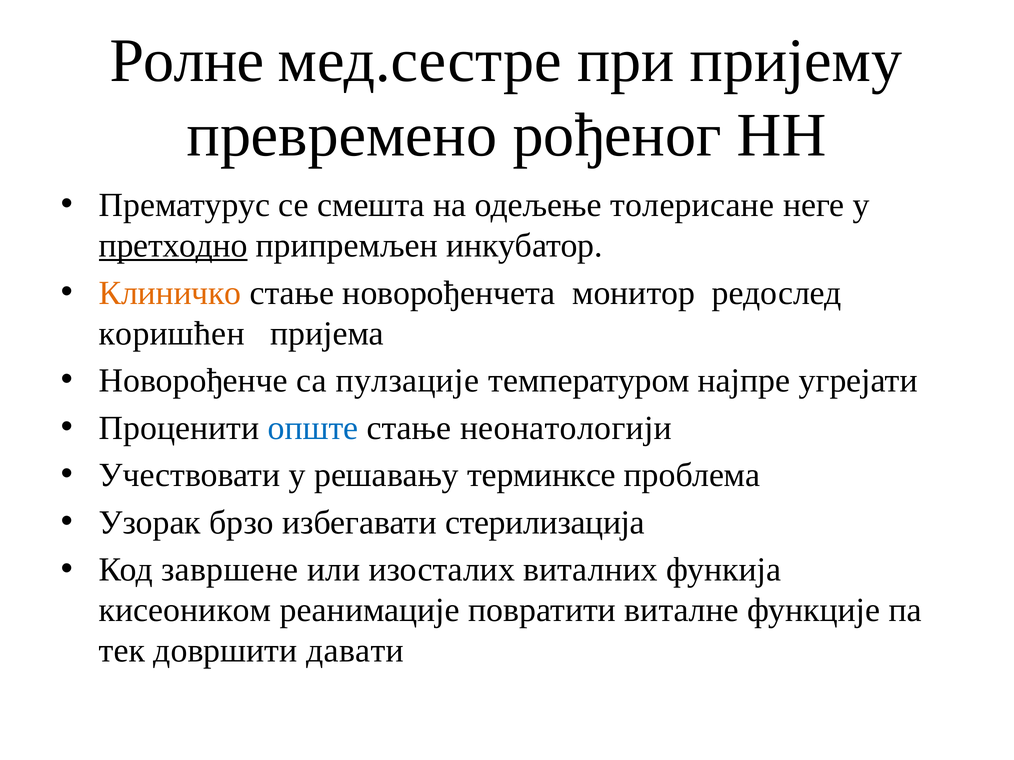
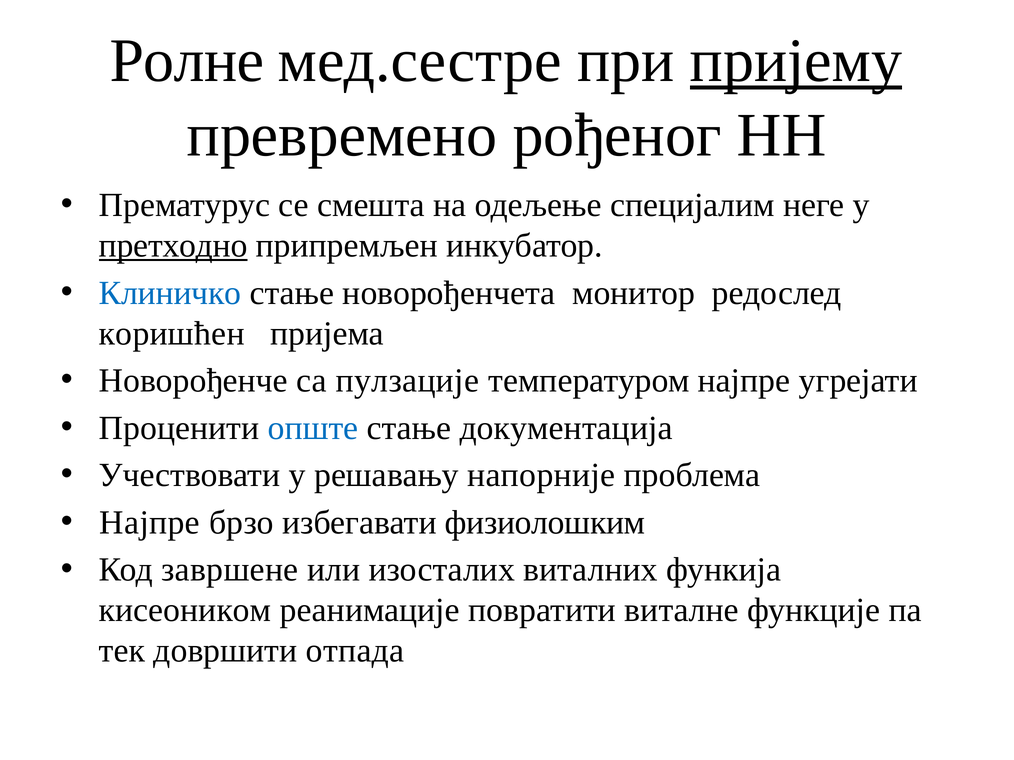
пријему underline: none -> present
толерисане: толерисане -> специјалим
Клиничко colour: orange -> blue
неонатологији: неонатологији -> документација
терминксе: терминксе -> напорније
Узорак at (150, 523): Узорак -> Најпре
стерилизација: стерилизација -> физиолошким
давати: давати -> отпада
